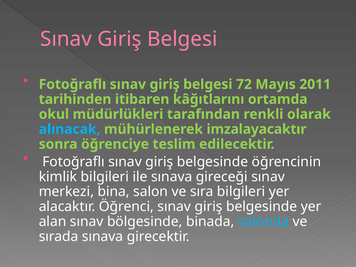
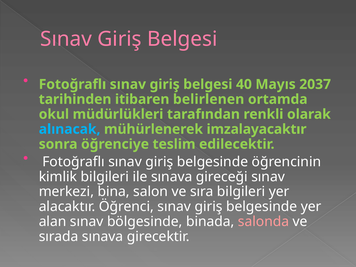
72: 72 -> 40
2011: 2011 -> 2037
kâğıtlarını: kâğıtlarını -> belirlenen
salonda colour: light blue -> pink
